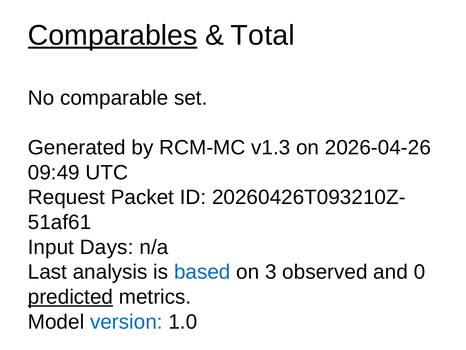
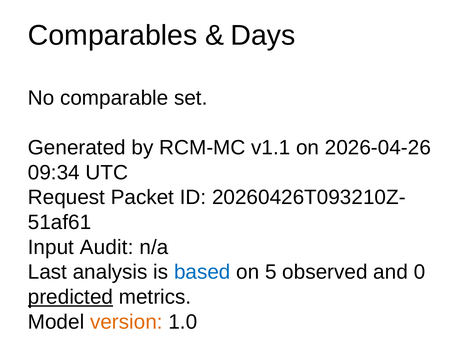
Comparables underline: present -> none
Total: Total -> Days
v1.3: v1.3 -> v1.1
09:49: 09:49 -> 09:34
Days: Days -> Audit
3: 3 -> 5
version colour: blue -> orange
